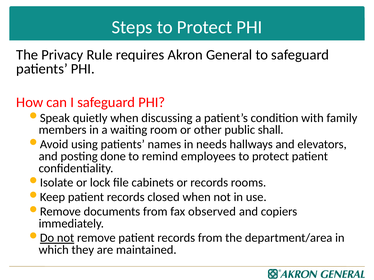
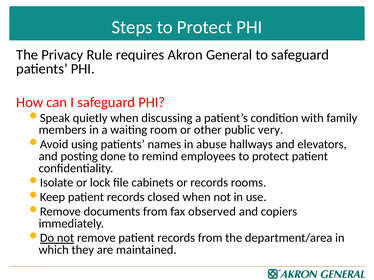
shall: shall -> very
needs: needs -> abuse
